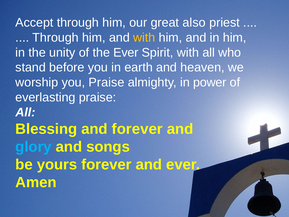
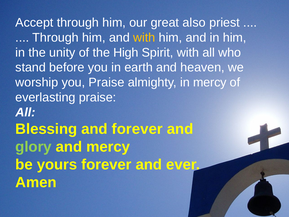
the Ever: Ever -> High
in power: power -> mercy
glory colour: light blue -> light green
and songs: songs -> mercy
